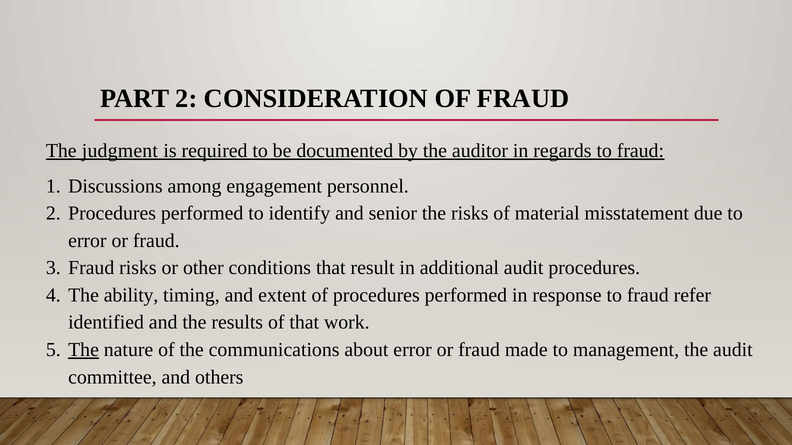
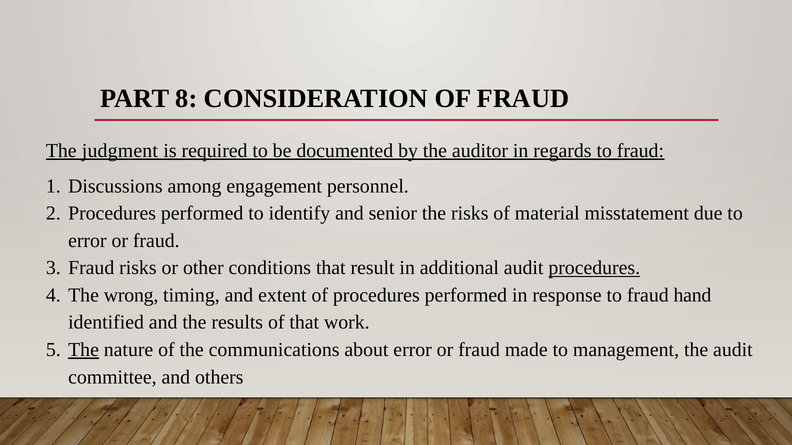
PART 2: 2 -> 8
procedures at (594, 268) underline: none -> present
ability: ability -> wrong
refer: refer -> hand
